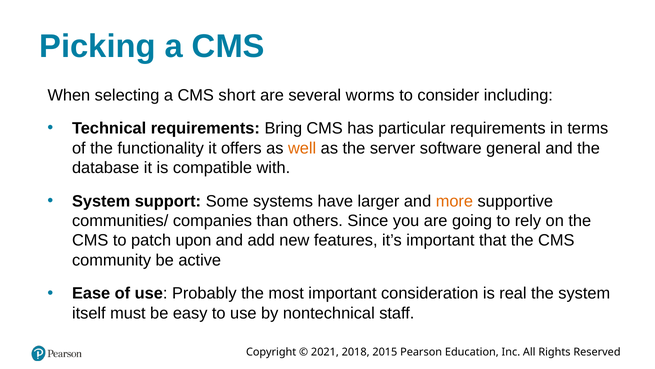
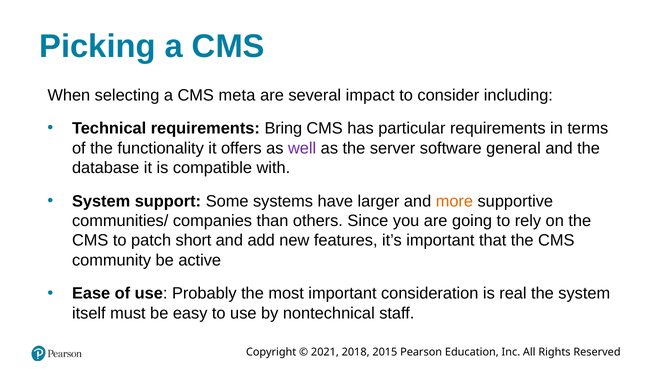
short: short -> meta
worms: worms -> impact
well colour: orange -> purple
upon: upon -> short
